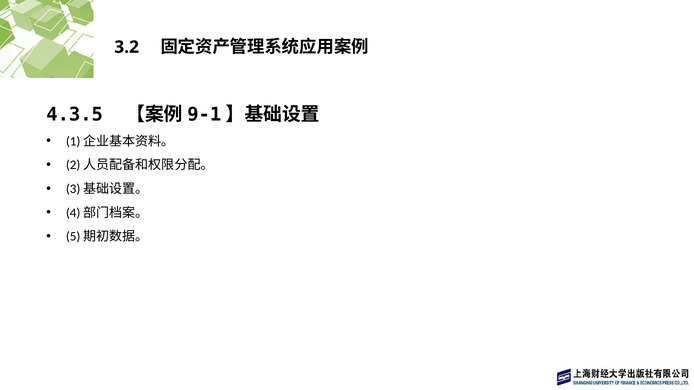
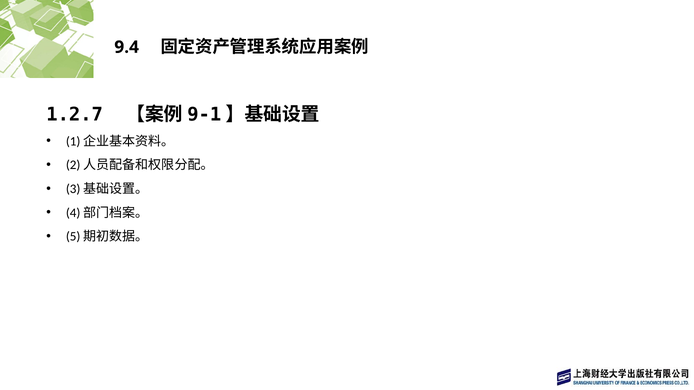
3.2: 3.2 -> 9.4
4.3.5: 4.3.5 -> 1.2.7
